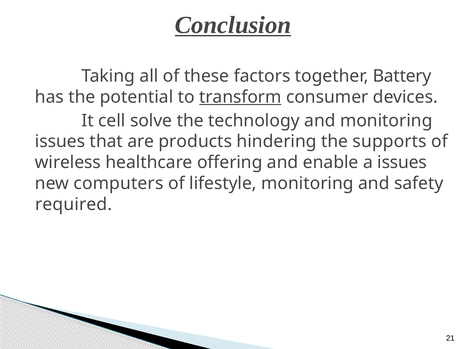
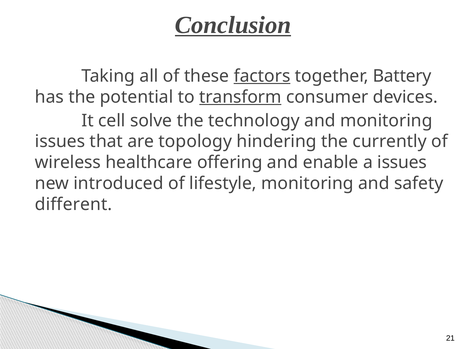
factors underline: none -> present
products: products -> topology
supports: supports -> currently
computers: computers -> introduced
required: required -> different
